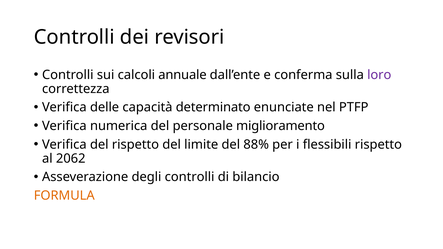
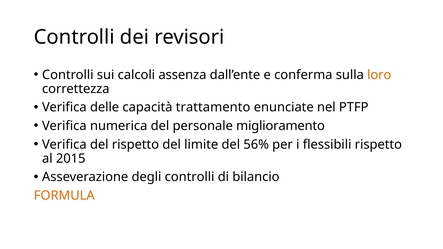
annuale: annuale -> assenza
loro colour: purple -> orange
determinato: determinato -> trattamento
88%: 88% -> 56%
2062: 2062 -> 2015
